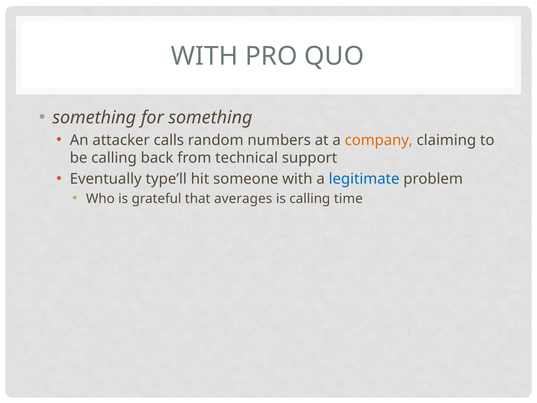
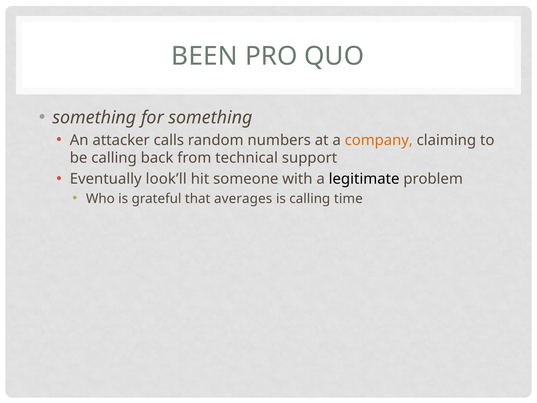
WITH at (205, 56): WITH -> BEEN
type’ll: type’ll -> look’ll
legitimate colour: blue -> black
